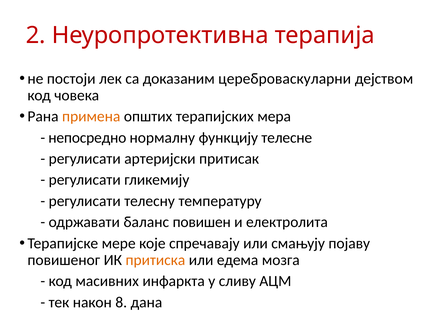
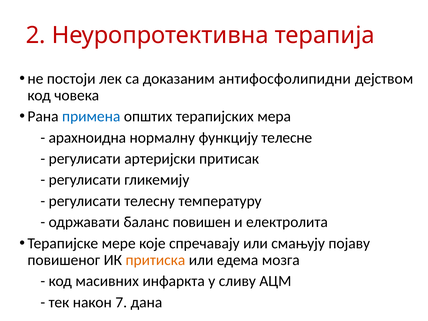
цереброваскуларни: цереброваскуларни -> антифосфолипидни
примена colour: orange -> blue
непосредно: непосредно -> арахноидна
8: 8 -> 7
